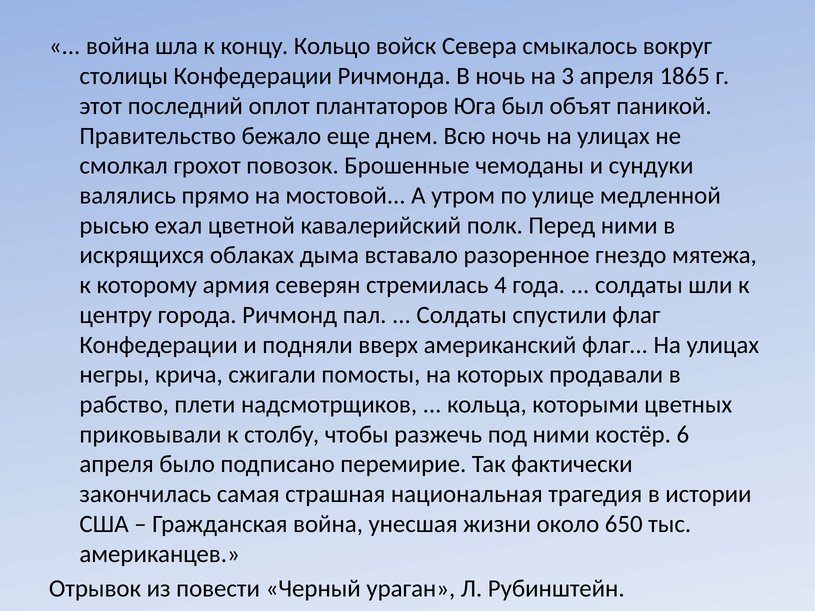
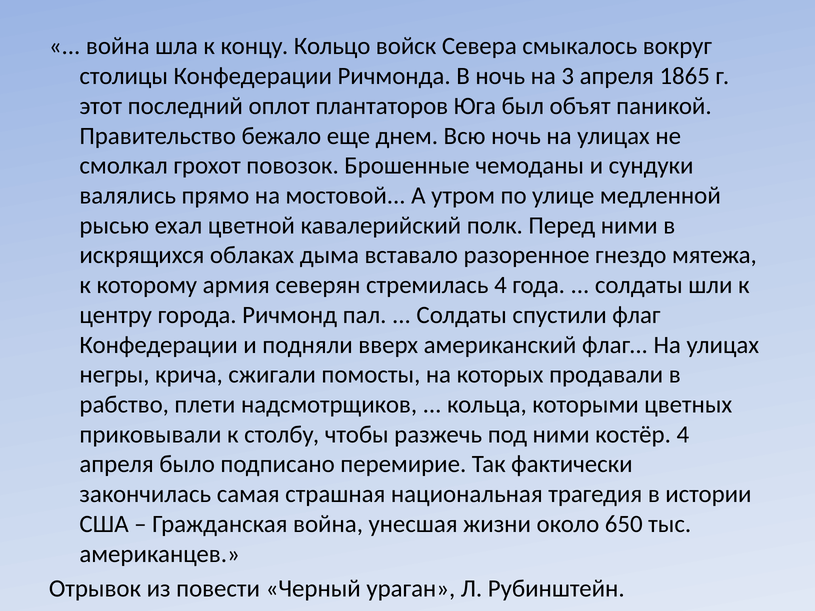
костёр 6: 6 -> 4
